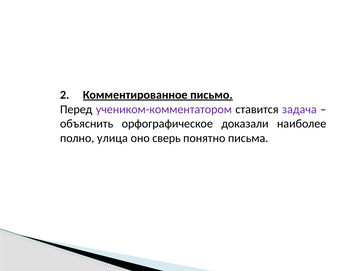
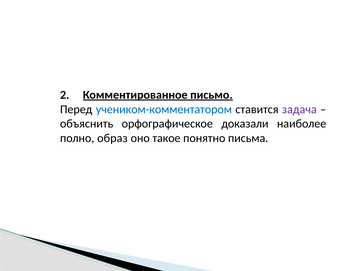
учеником-комментатором colour: purple -> blue
улица: улица -> образ
сверь: сверь -> такое
